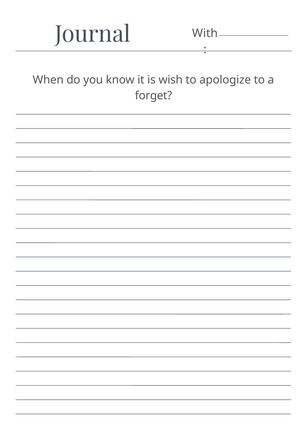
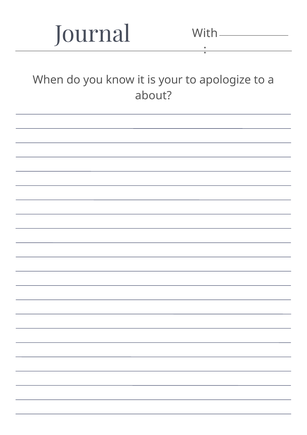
wish: wish -> your
forget: forget -> about
